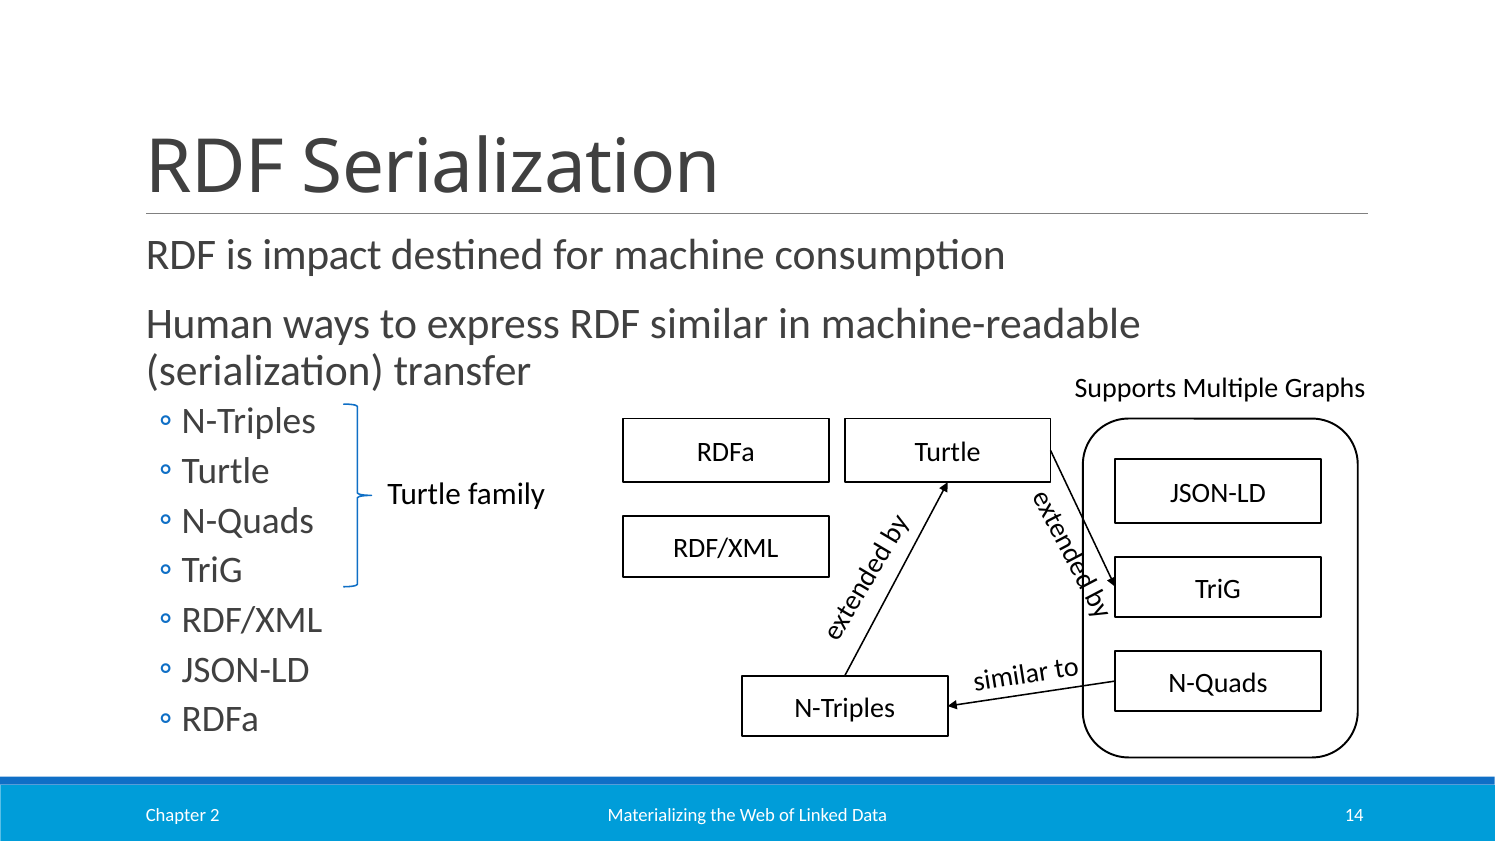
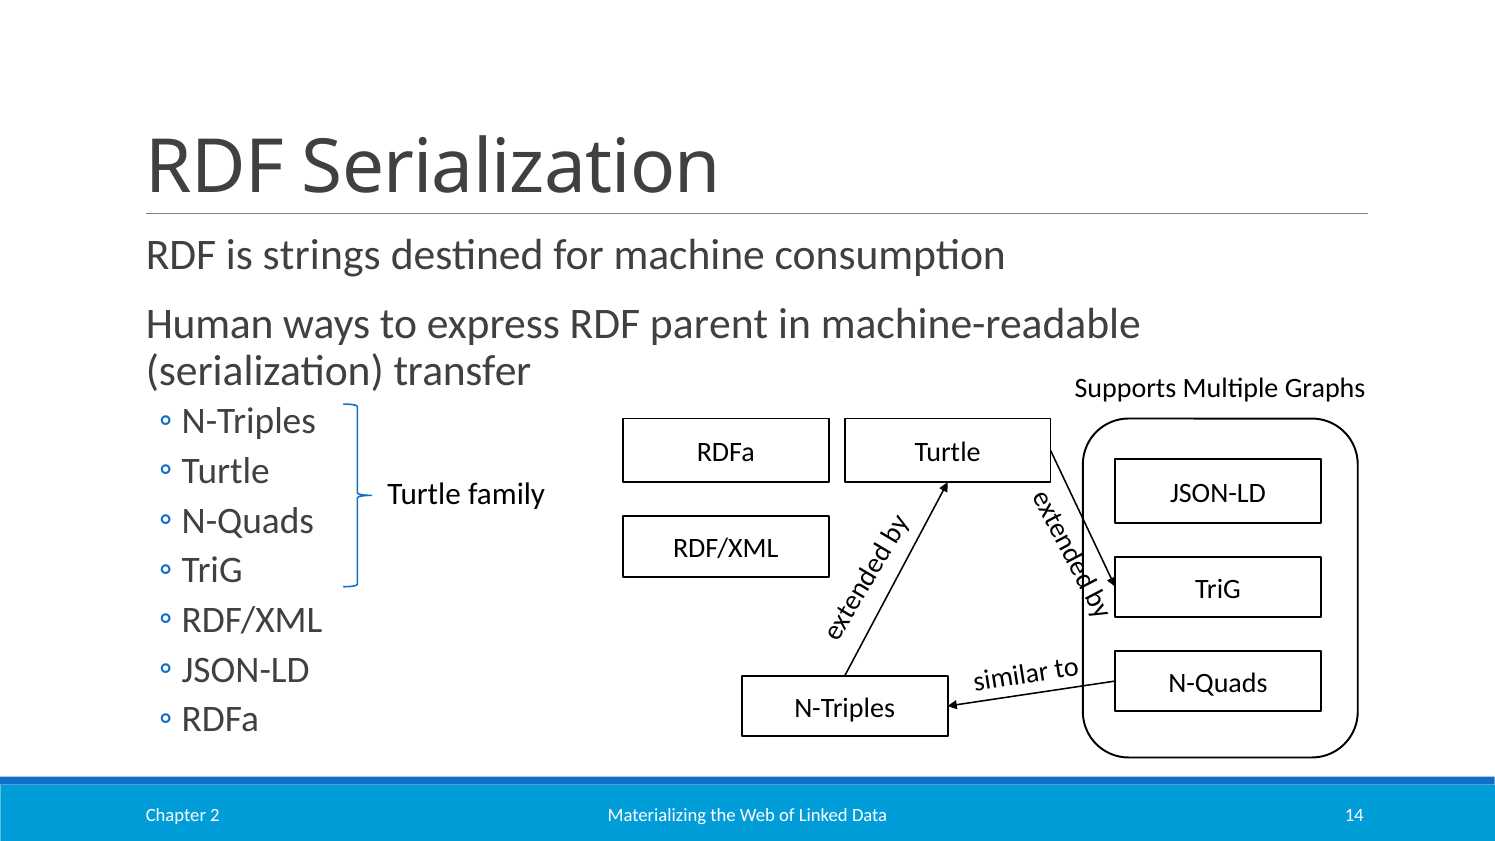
impact: impact -> strings
similar: similar -> parent
